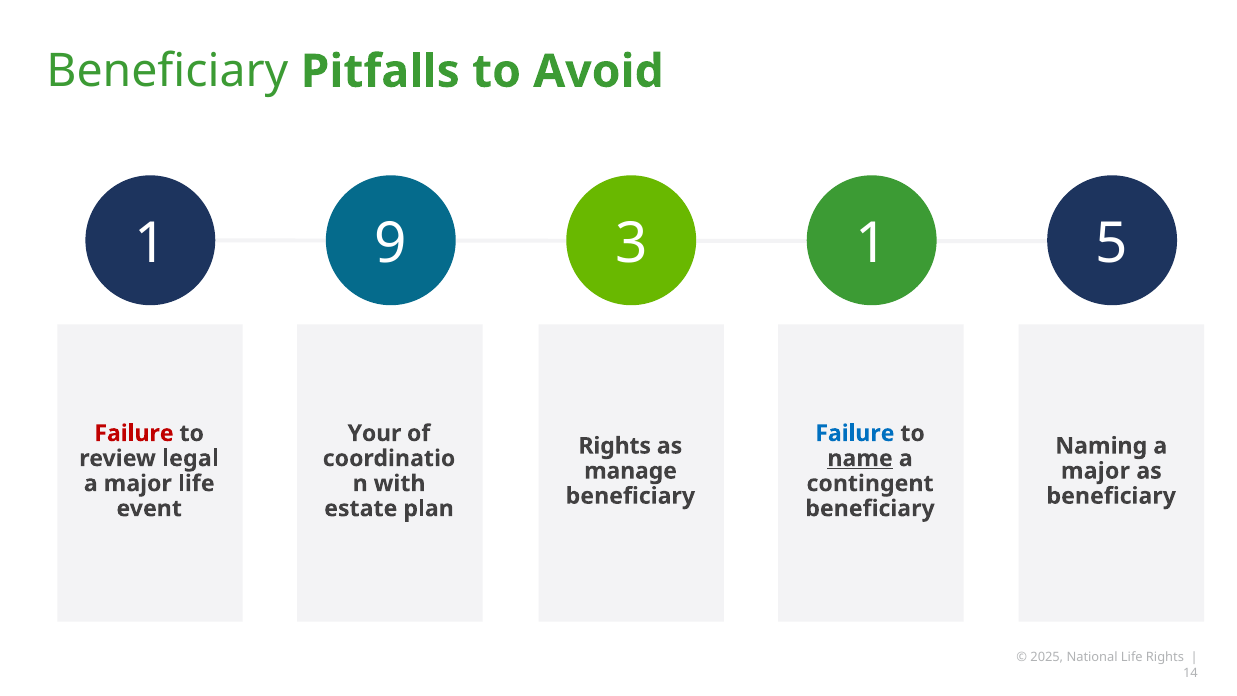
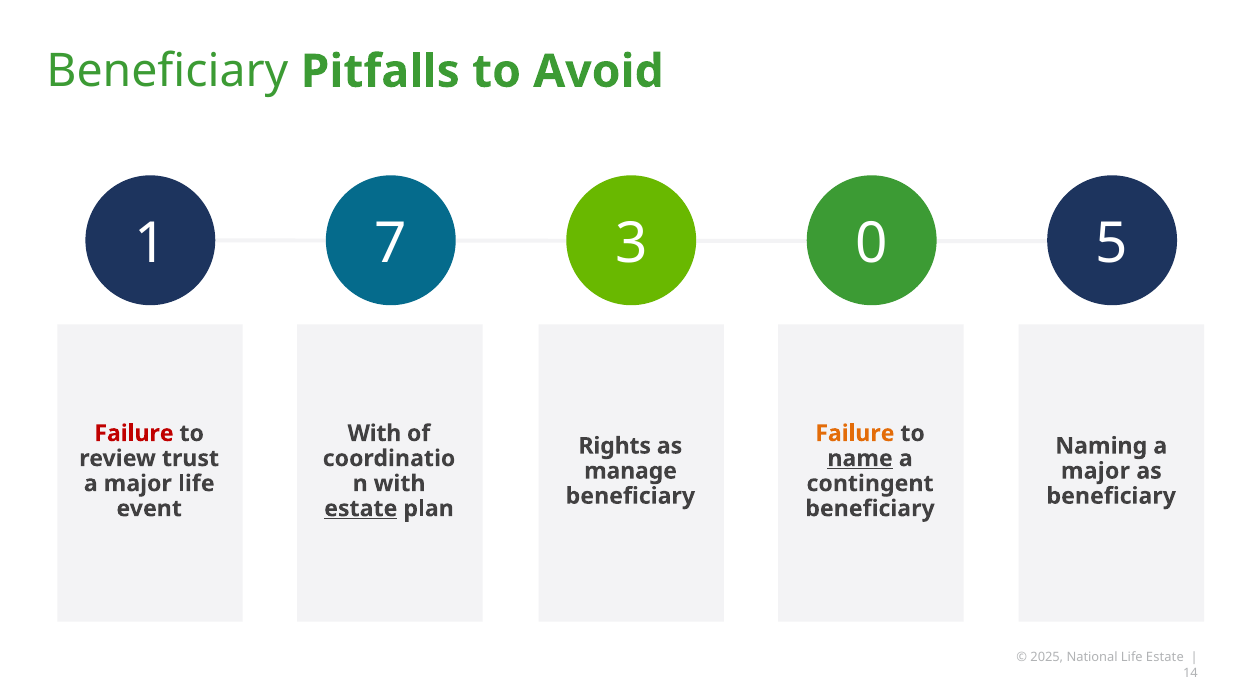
9: 9 -> 7
3 1: 1 -> 0
Your at (374, 433): Your -> With
Failure at (855, 433) colour: blue -> orange
legal: legal -> trust
estate at (361, 508) underline: none -> present
Life Rights: Rights -> Estate
